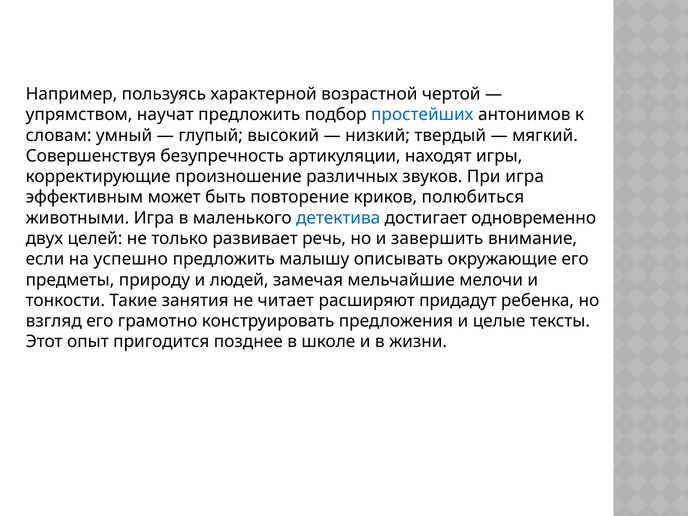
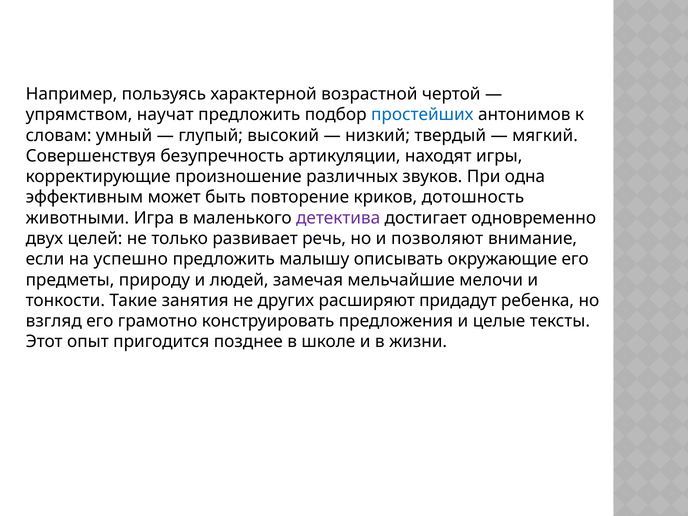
При игра: игра -> одна
полюбиться: полюбиться -> дотошность
детектива colour: blue -> purple
завершить: завершить -> позволяют
читает: читает -> других
